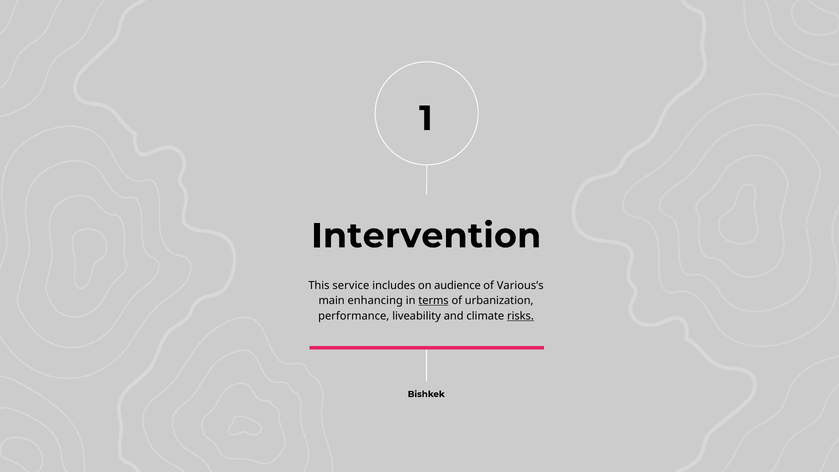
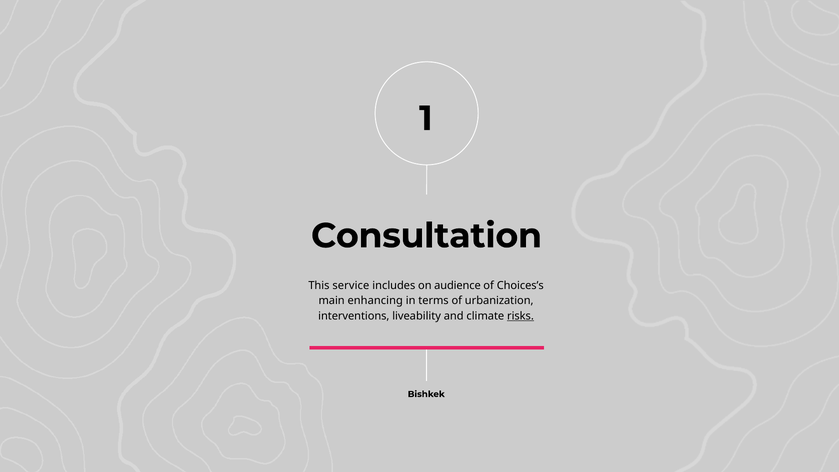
Intervention: Intervention -> Consultation
Various’s: Various’s -> Choices’s
terms underline: present -> none
performance: performance -> interventions
